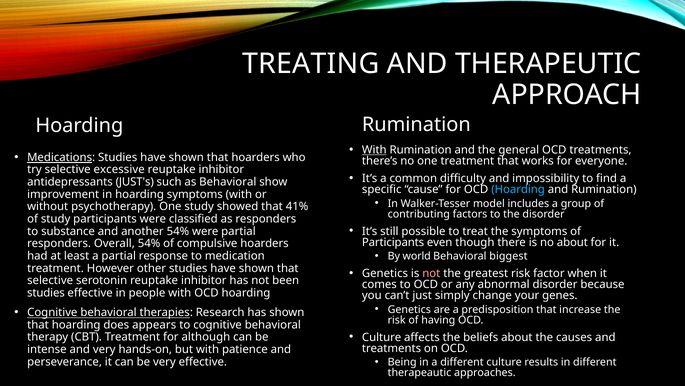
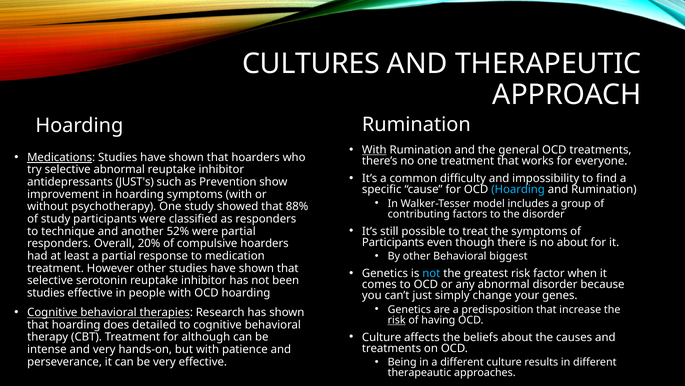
TREATING: TREATING -> CULTURES
selective excessive: excessive -> abnormal
as Behavioral: Behavioral -> Prevention
41%: 41% -> 88%
substance: substance -> technique
another 54%: 54% -> 52%
Overall 54%: 54% -> 20%
By world: world -> other
not at (431, 273) colour: pink -> light blue
risk at (397, 320) underline: none -> present
appears: appears -> detailed
